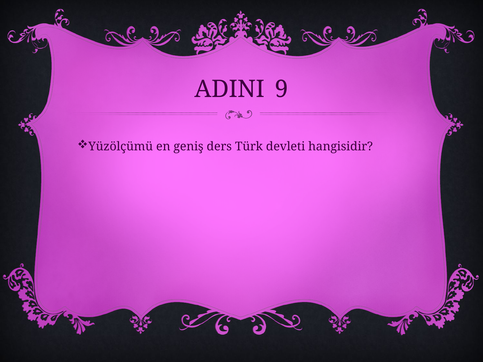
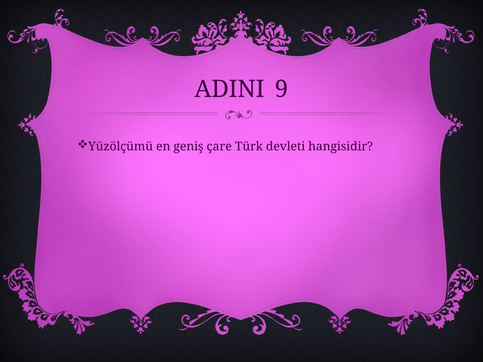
ders: ders -> çare
